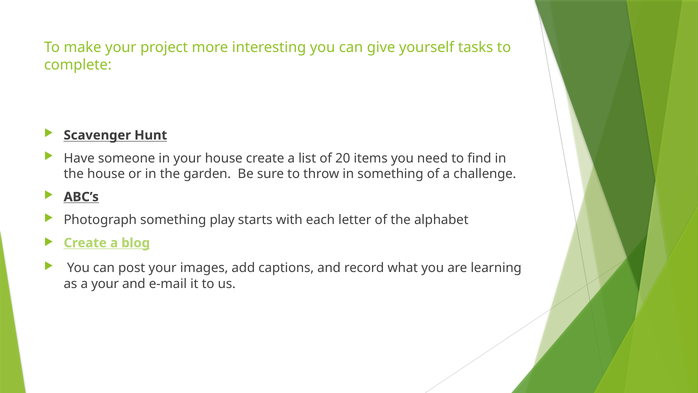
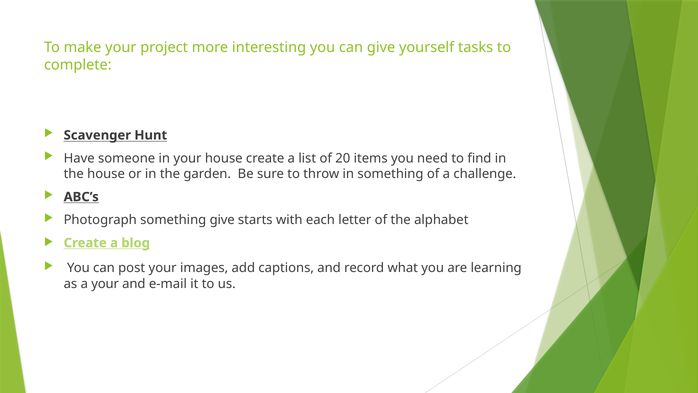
something play: play -> give
